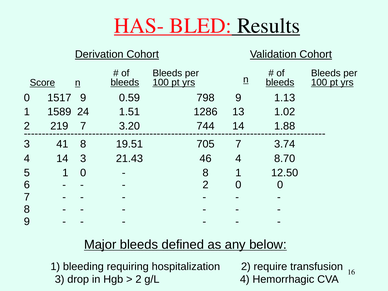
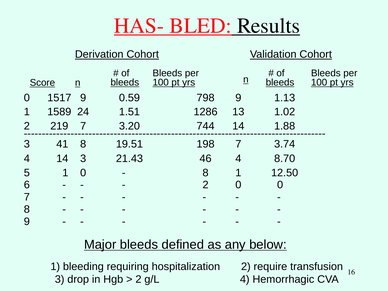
705: 705 -> 198
